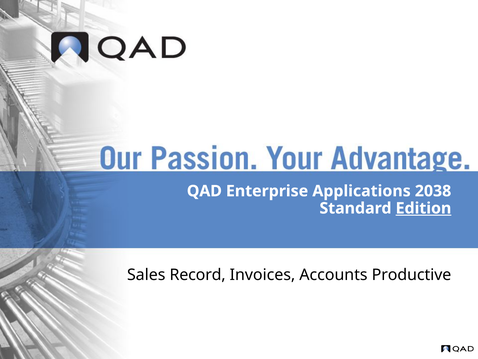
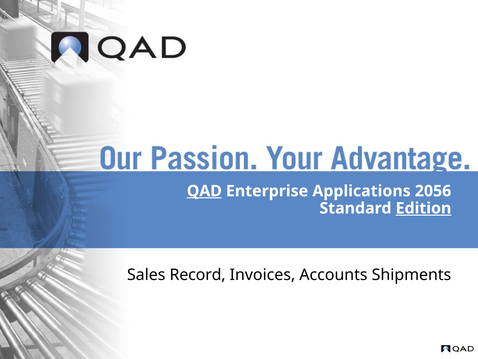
QAD underline: none -> present
2038: 2038 -> 2056
Productive: Productive -> Shipments
